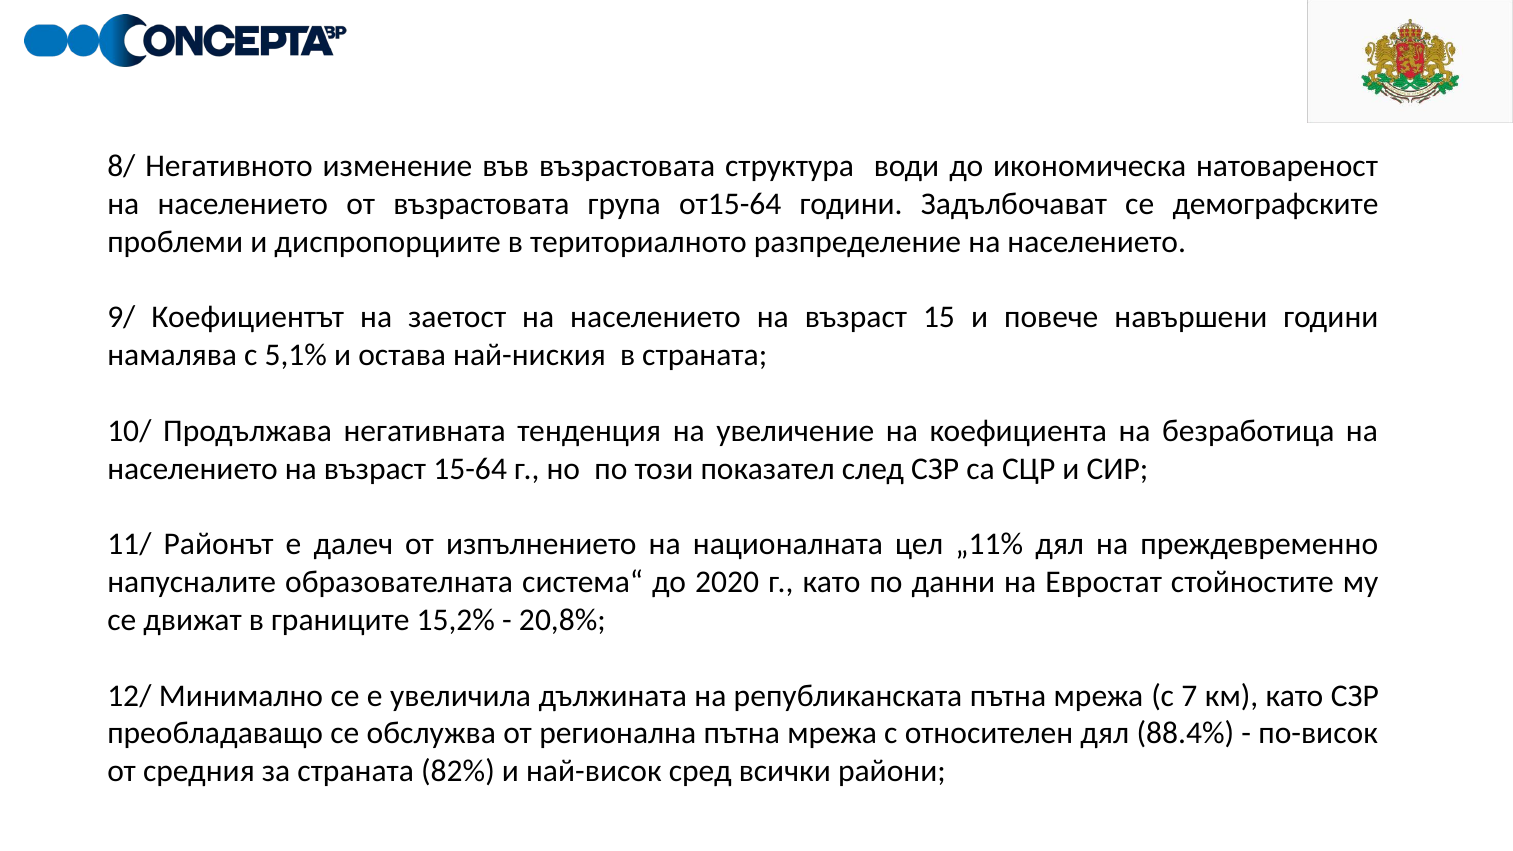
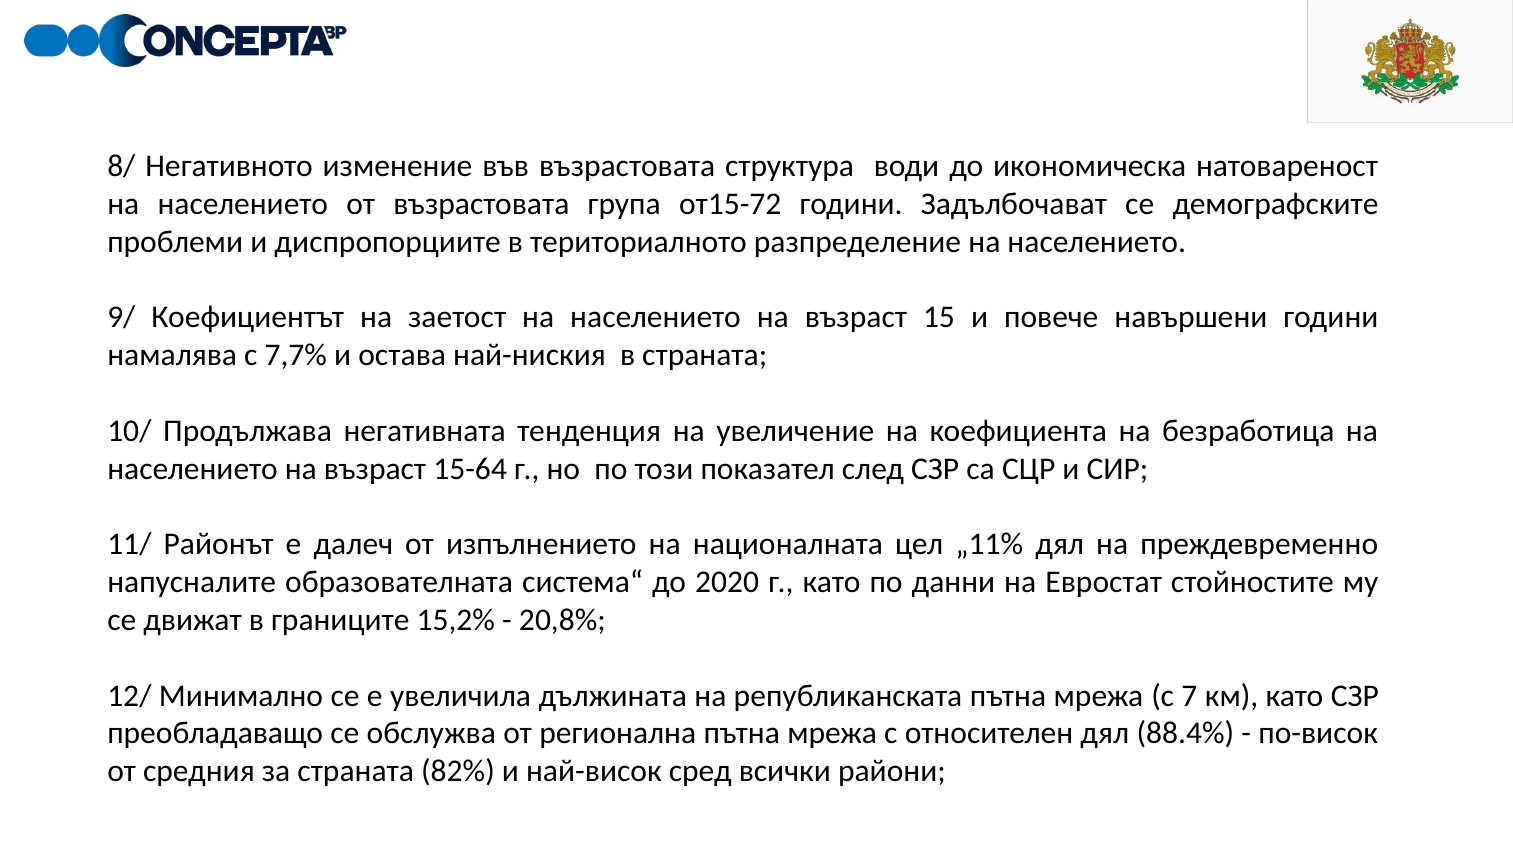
от15-64: от15-64 -> от15-72
5,1%: 5,1% -> 7,7%
